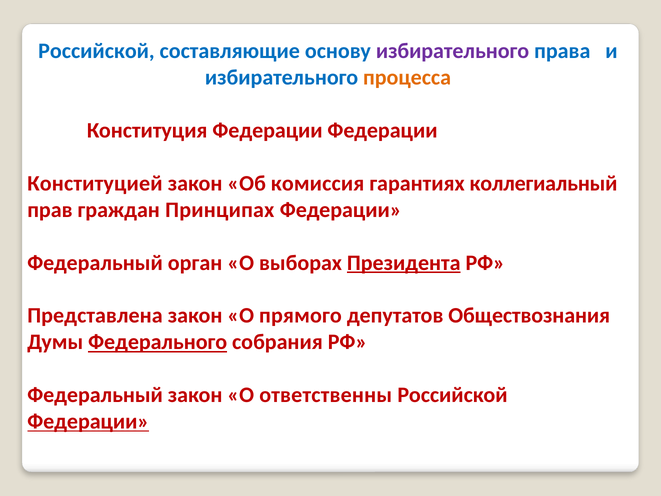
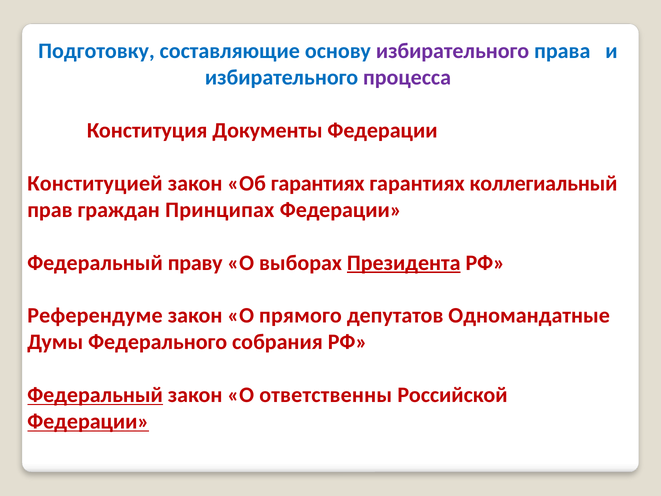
Российской at (96, 51): Российской -> Подготовку
процесса colour: orange -> purple
Конституция Федерации: Федерации -> Документы
Об комиссия: комиссия -> гарантиях
орган: орган -> праву
Представлена: Представлена -> Референдуме
Обществознания: Обществознания -> Одномандатные
Федерального underline: present -> none
Федеральный at (95, 395) underline: none -> present
